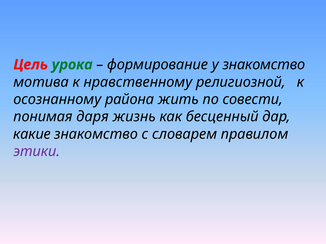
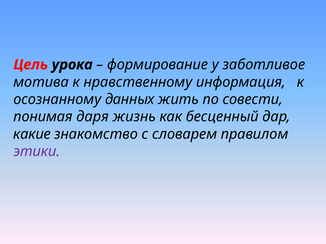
урока colour: green -> black
у знакомство: знакомство -> заботливое
религиозной: религиозной -> информация
района: района -> данных
